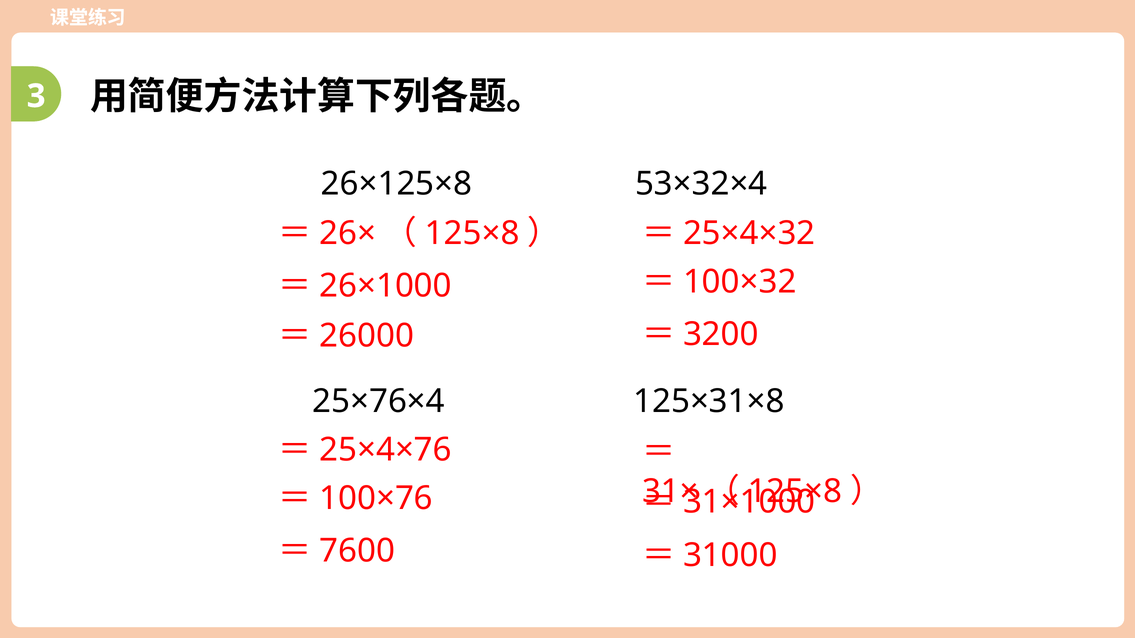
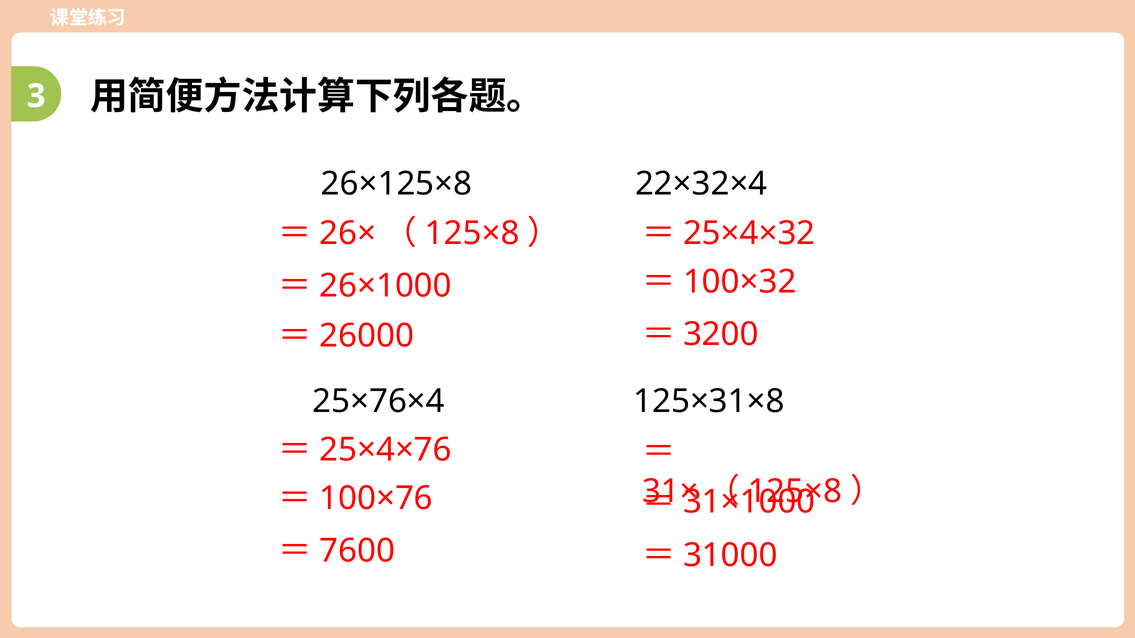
53×32×4: 53×32×4 -> 22×32×4
